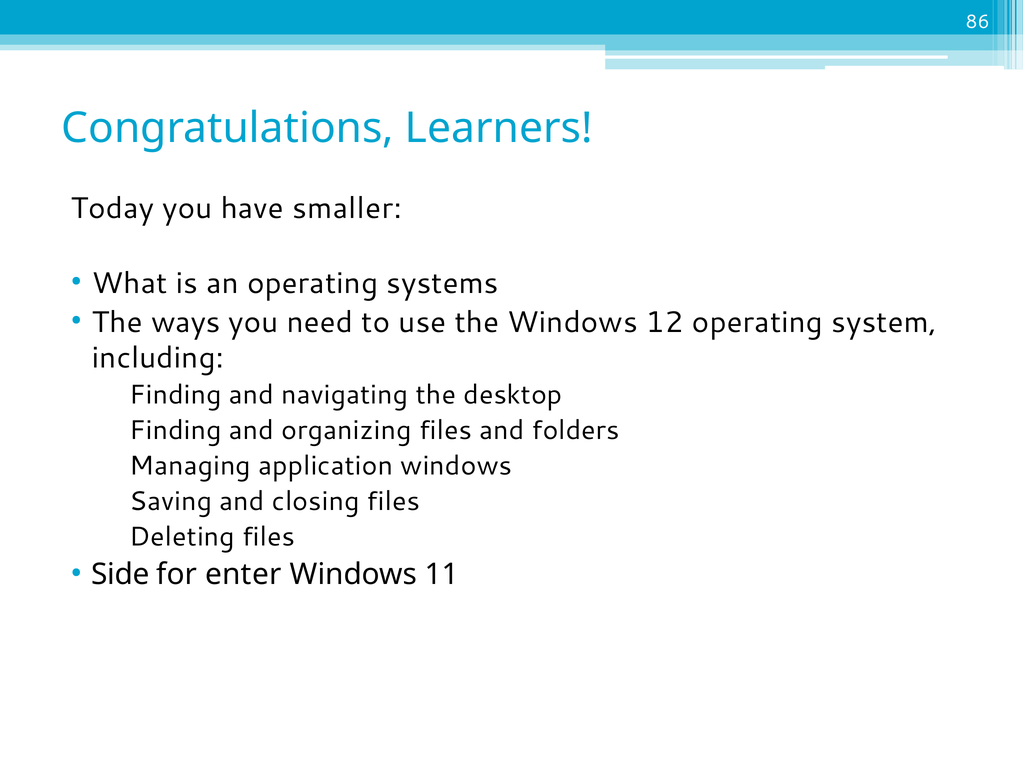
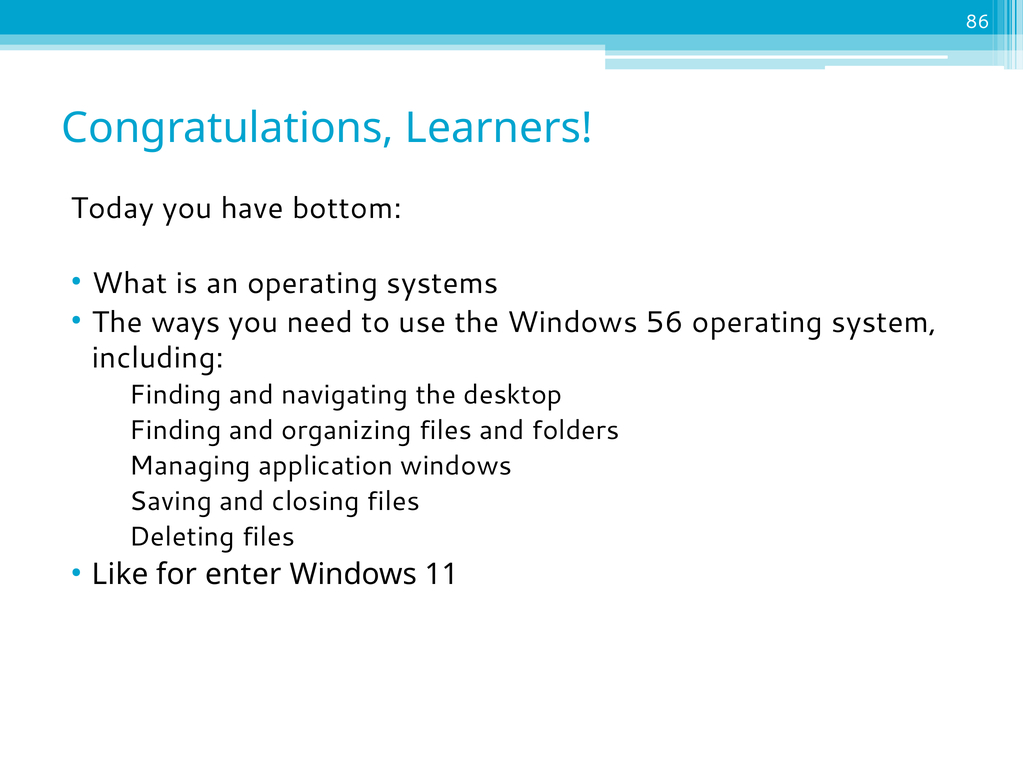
smaller: smaller -> bottom
12: 12 -> 56
Side: Side -> Like
